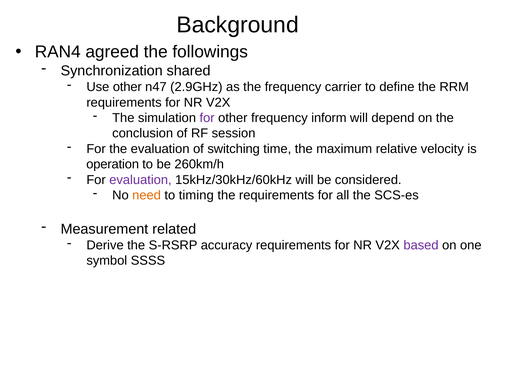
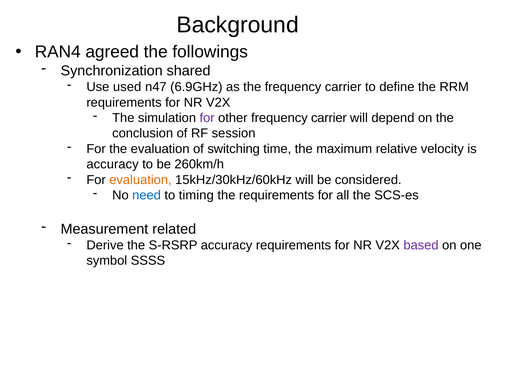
Use other: other -> used
2.9GHz: 2.9GHz -> 6.9GHz
other frequency inform: inform -> carrier
operation at (113, 164): operation -> accuracy
evaluation at (140, 180) colour: purple -> orange
need colour: orange -> blue
